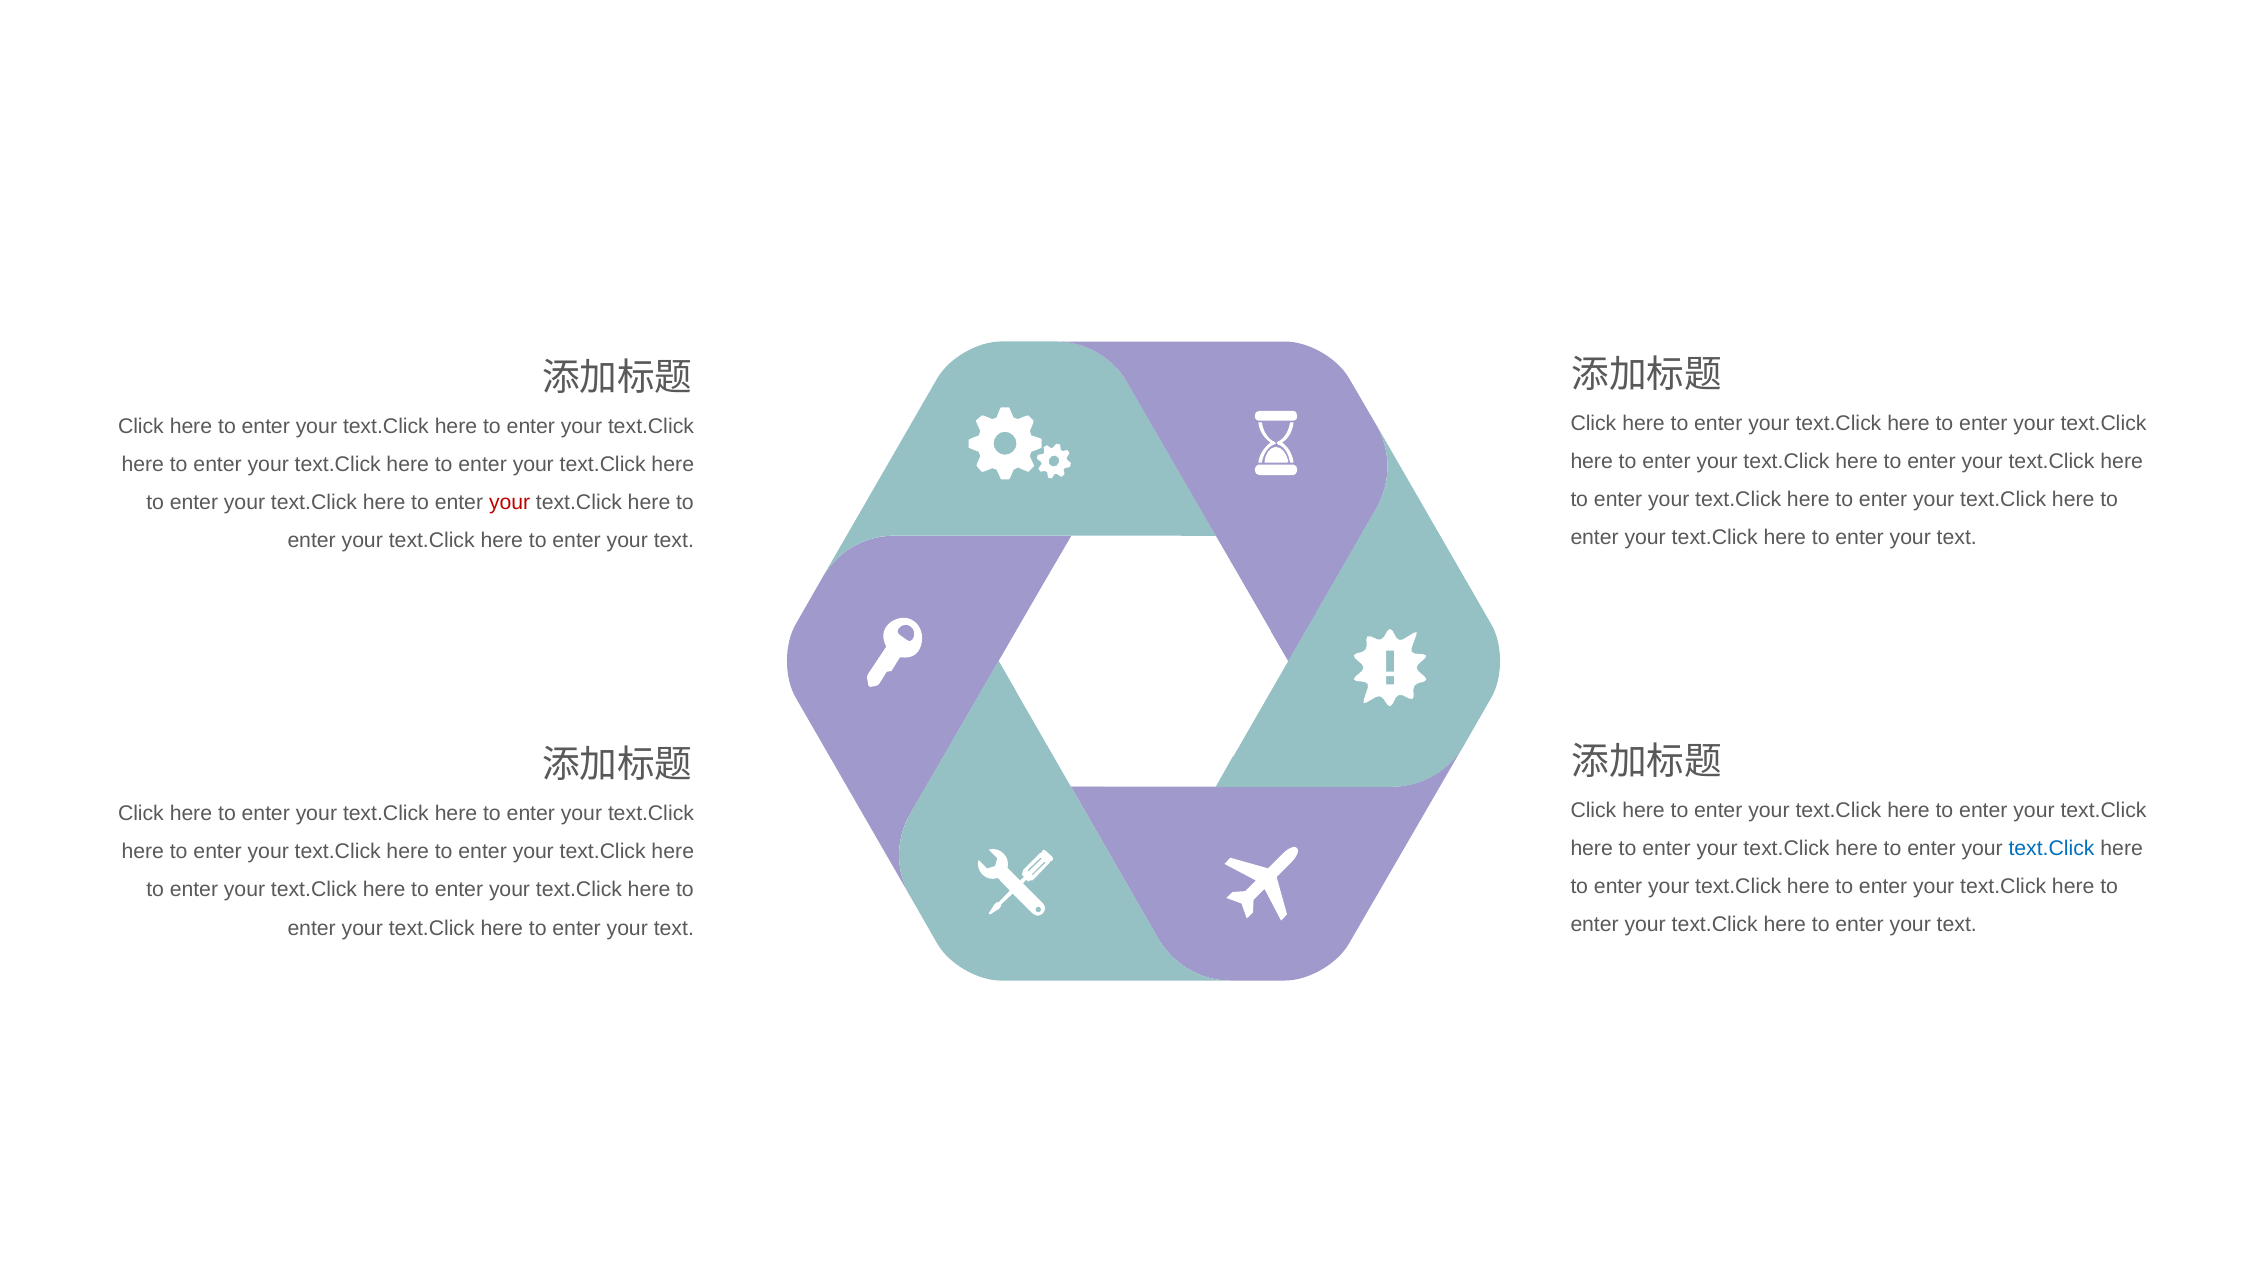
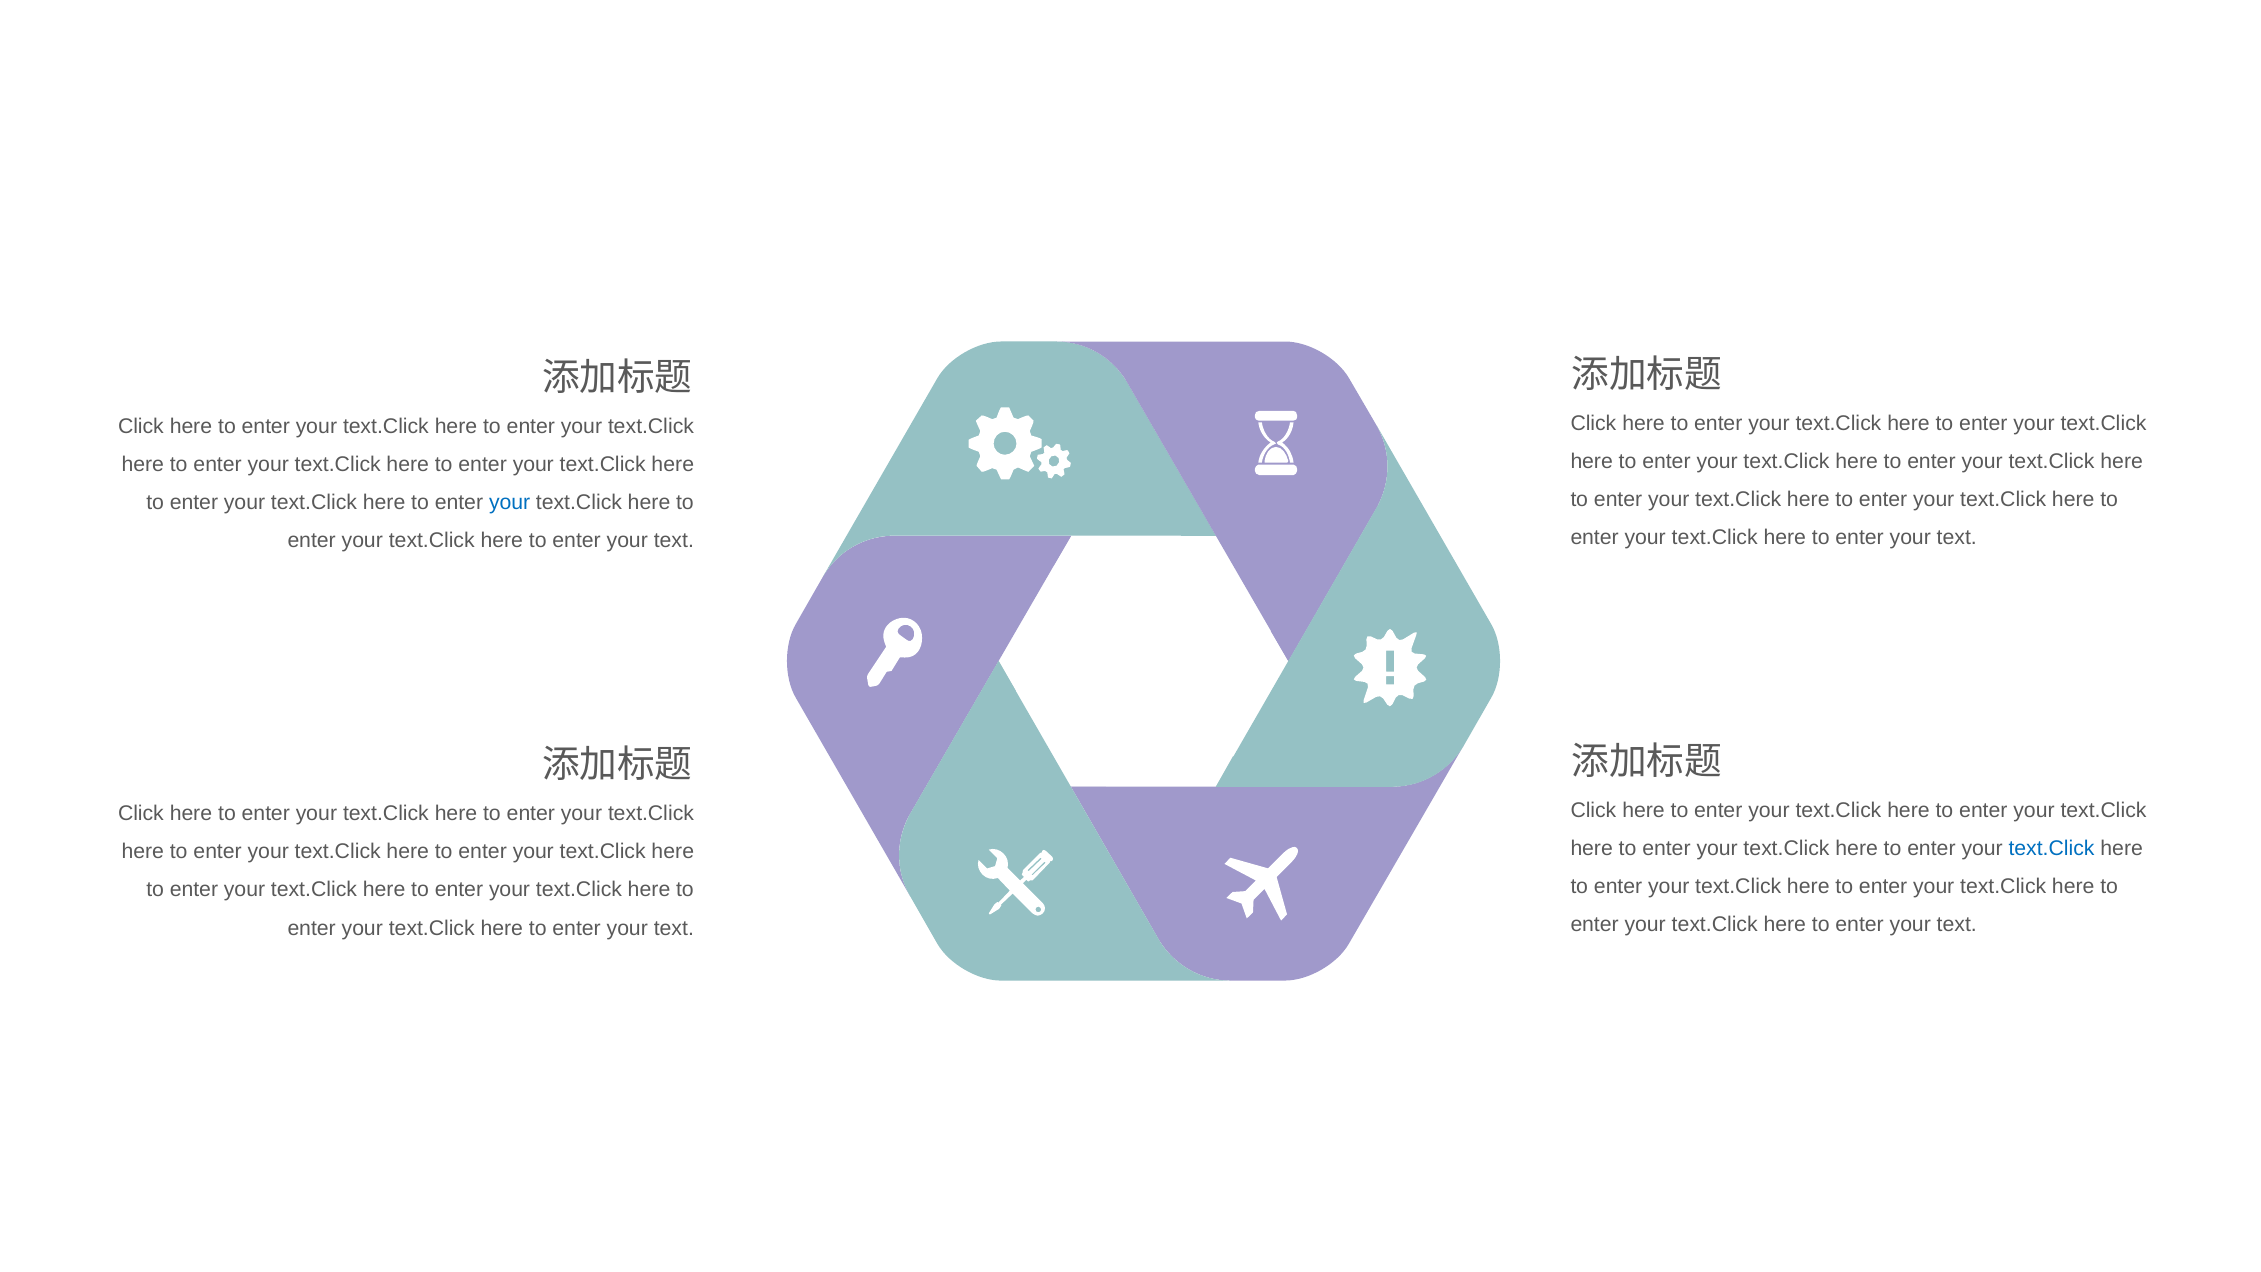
your at (510, 503) colour: red -> blue
